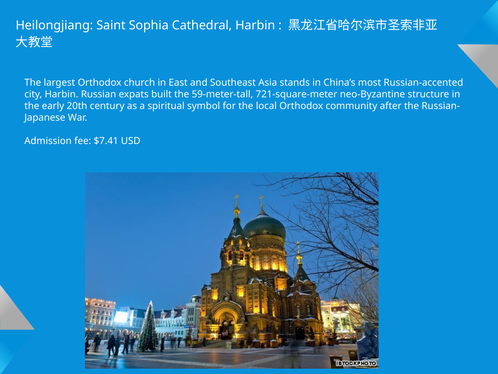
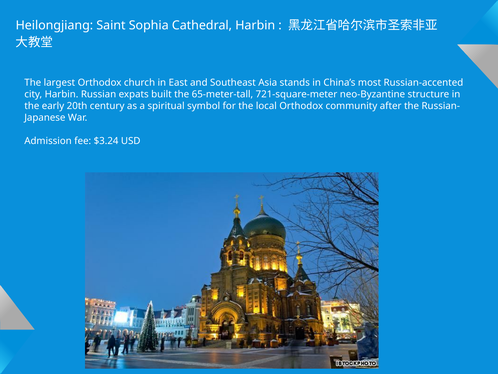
59-meter-tall: 59-meter-tall -> 65-meter-tall
$7.41: $7.41 -> $3.24
